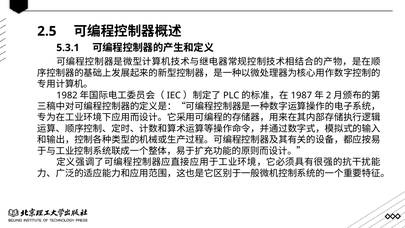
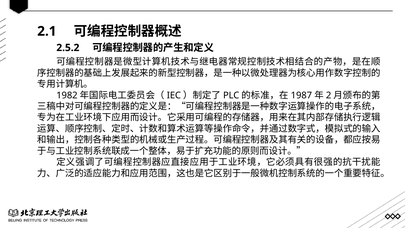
2.5: 2.5 -> 2.1
5.3.1: 5.3.1 -> 2.5.2
